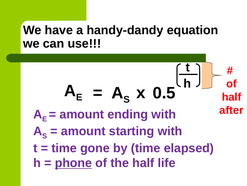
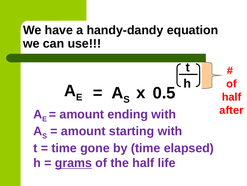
phone: phone -> grams
